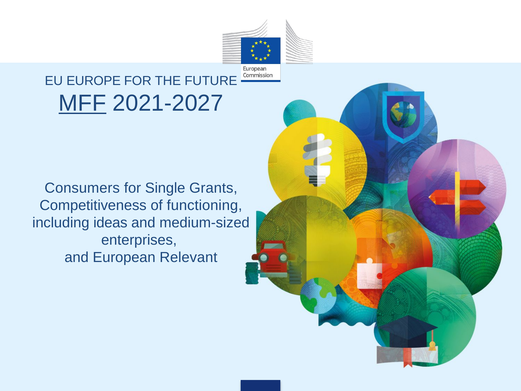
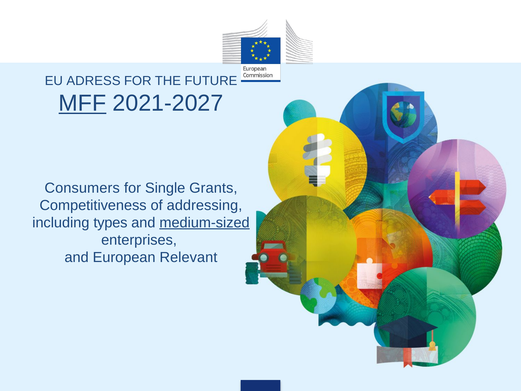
EUROPE: EUROPE -> ADRESS
functioning: functioning -> addressing
ideas: ideas -> types
medium-sized underline: none -> present
